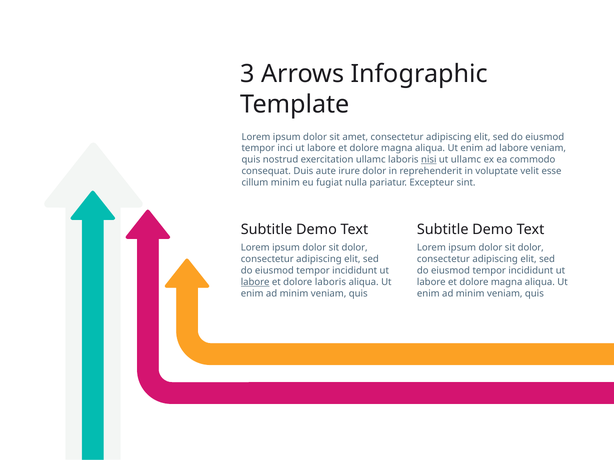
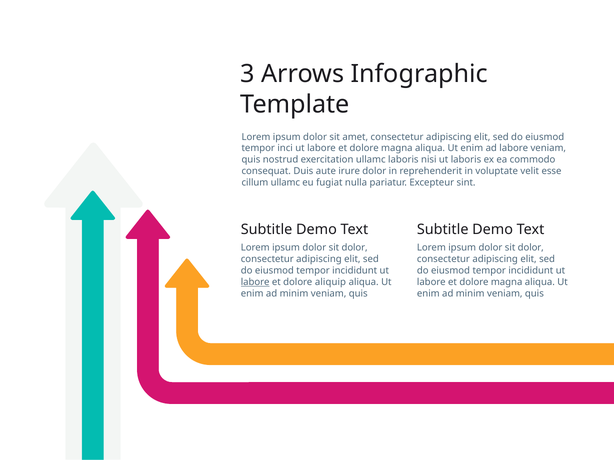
nisi underline: present -> none
ut ullamc: ullamc -> laboris
cillum minim: minim -> ullamc
dolore laboris: laboris -> aliquip
